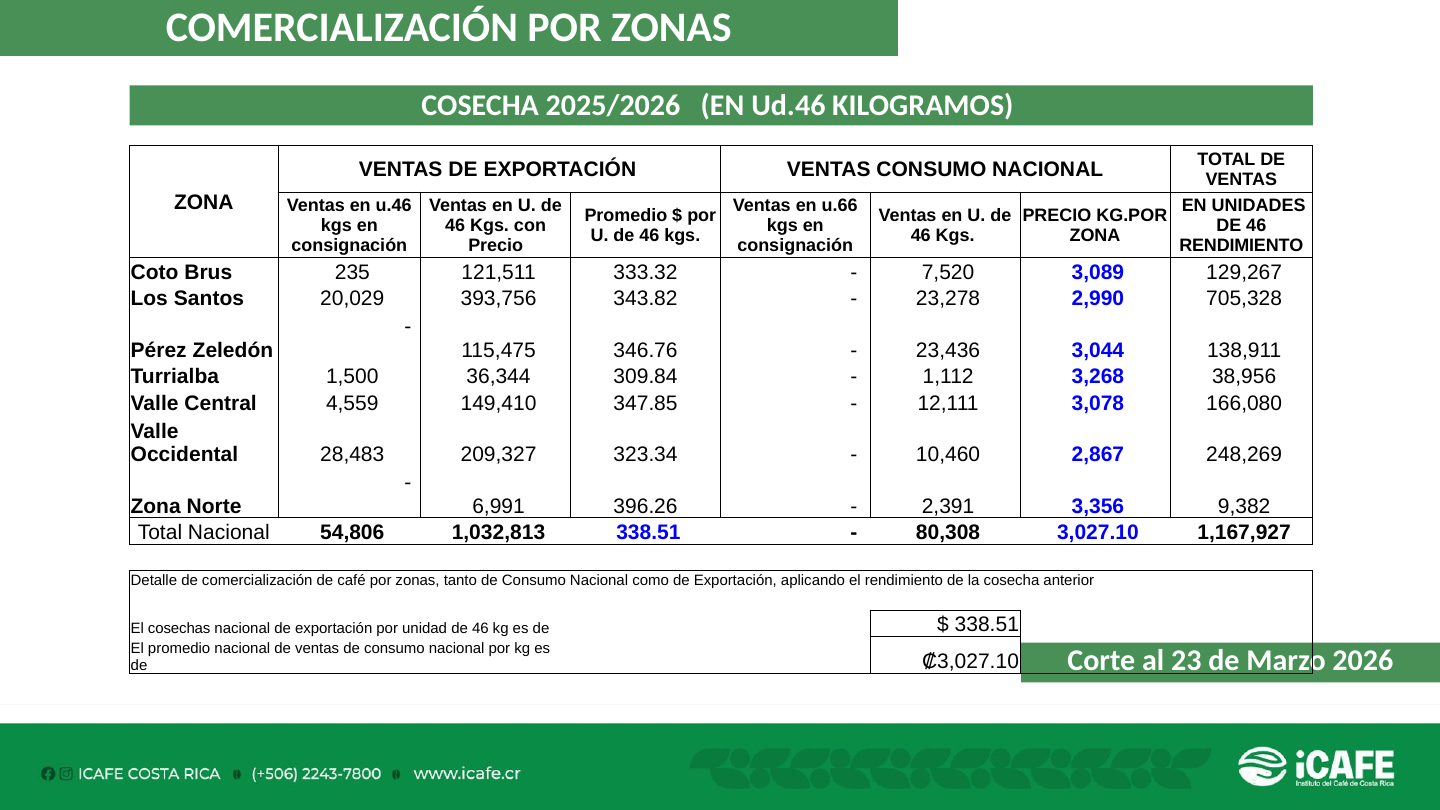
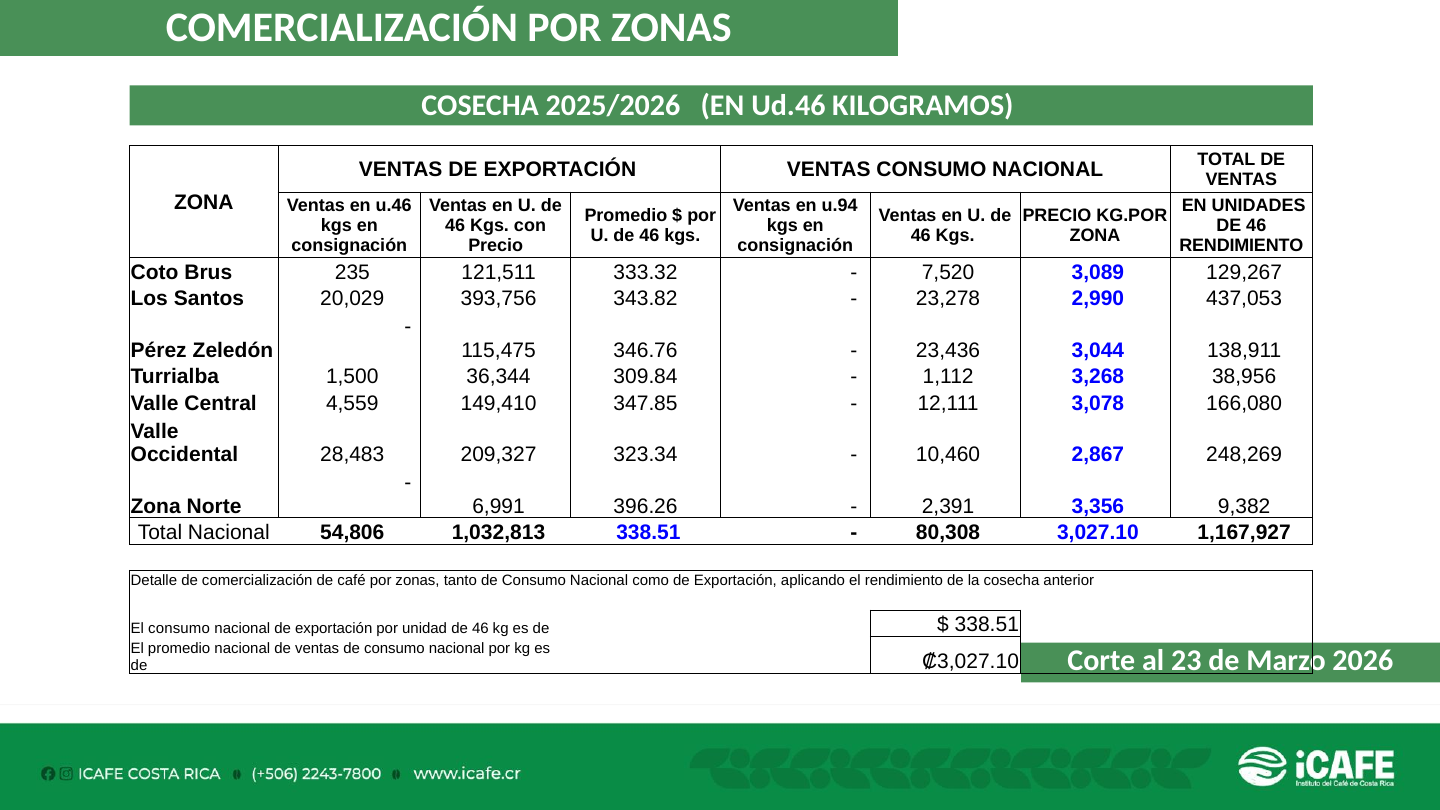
u.66: u.66 -> u.94
705,328: 705,328 -> 437,053
El cosechas: cosechas -> consumo
